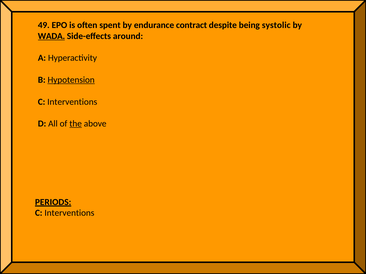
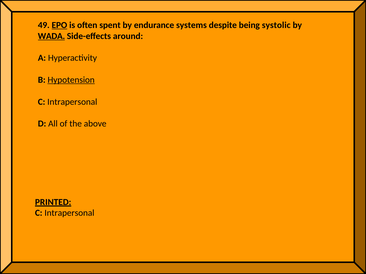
EPO underline: none -> present
contract: contract -> systems
Interventions at (72, 102): Interventions -> Intrapersonal
the underline: present -> none
PERIODS: PERIODS -> PRINTED
Interventions at (69, 213): Interventions -> Intrapersonal
